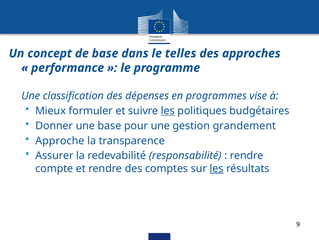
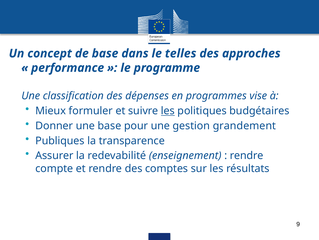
Approche: Approche -> Publiques
responsabilité: responsabilité -> enseignement
les at (217, 168) underline: present -> none
